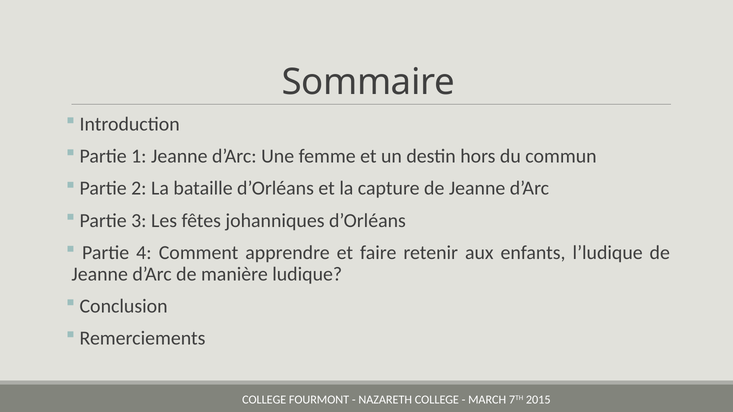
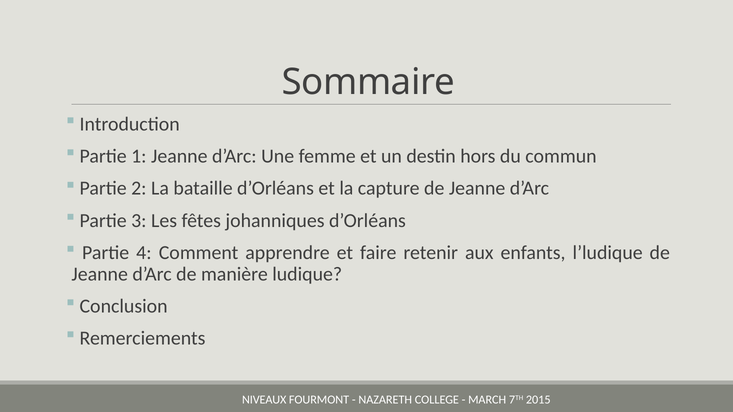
COLLEGE at (264, 400): COLLEGE -> NIVEAUX
